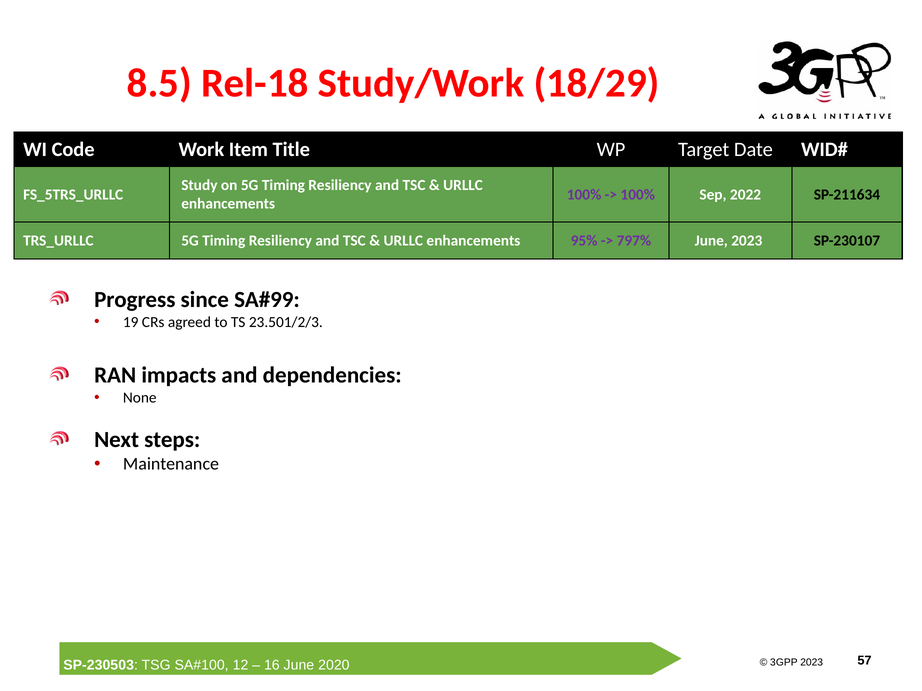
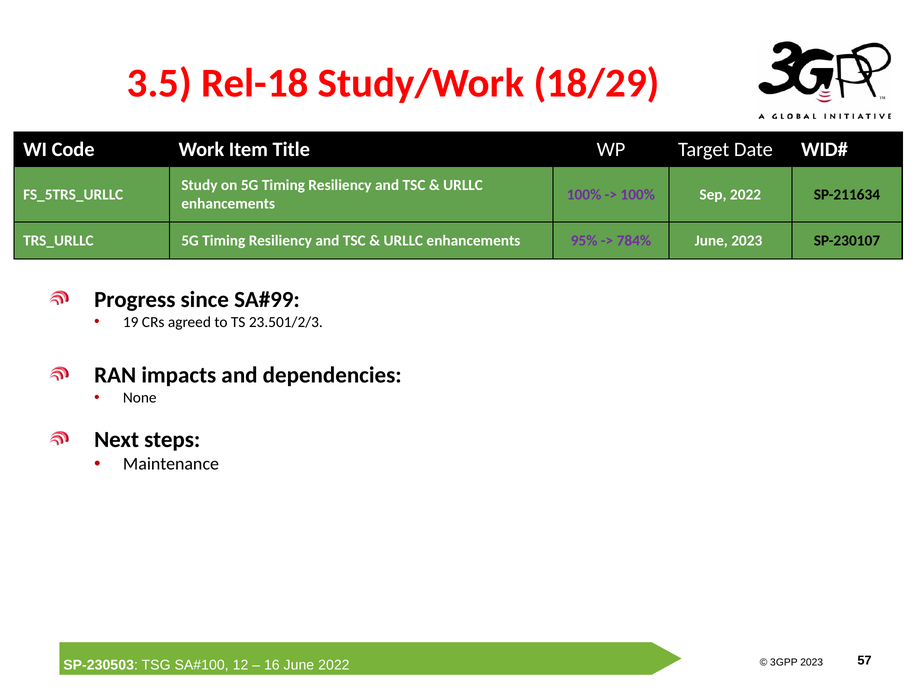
8.5: 8.5 -> 3.5
797%: 797% -> 784%
June 2020: 2020 -> 2022
